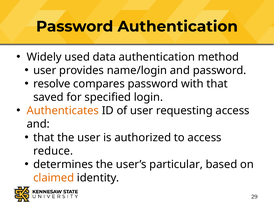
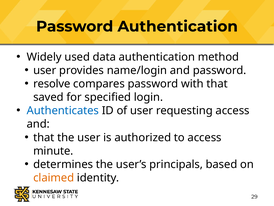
Authenticates colour: orange -> blue
reduce: reduce -> minute
particular: particular -> principals
